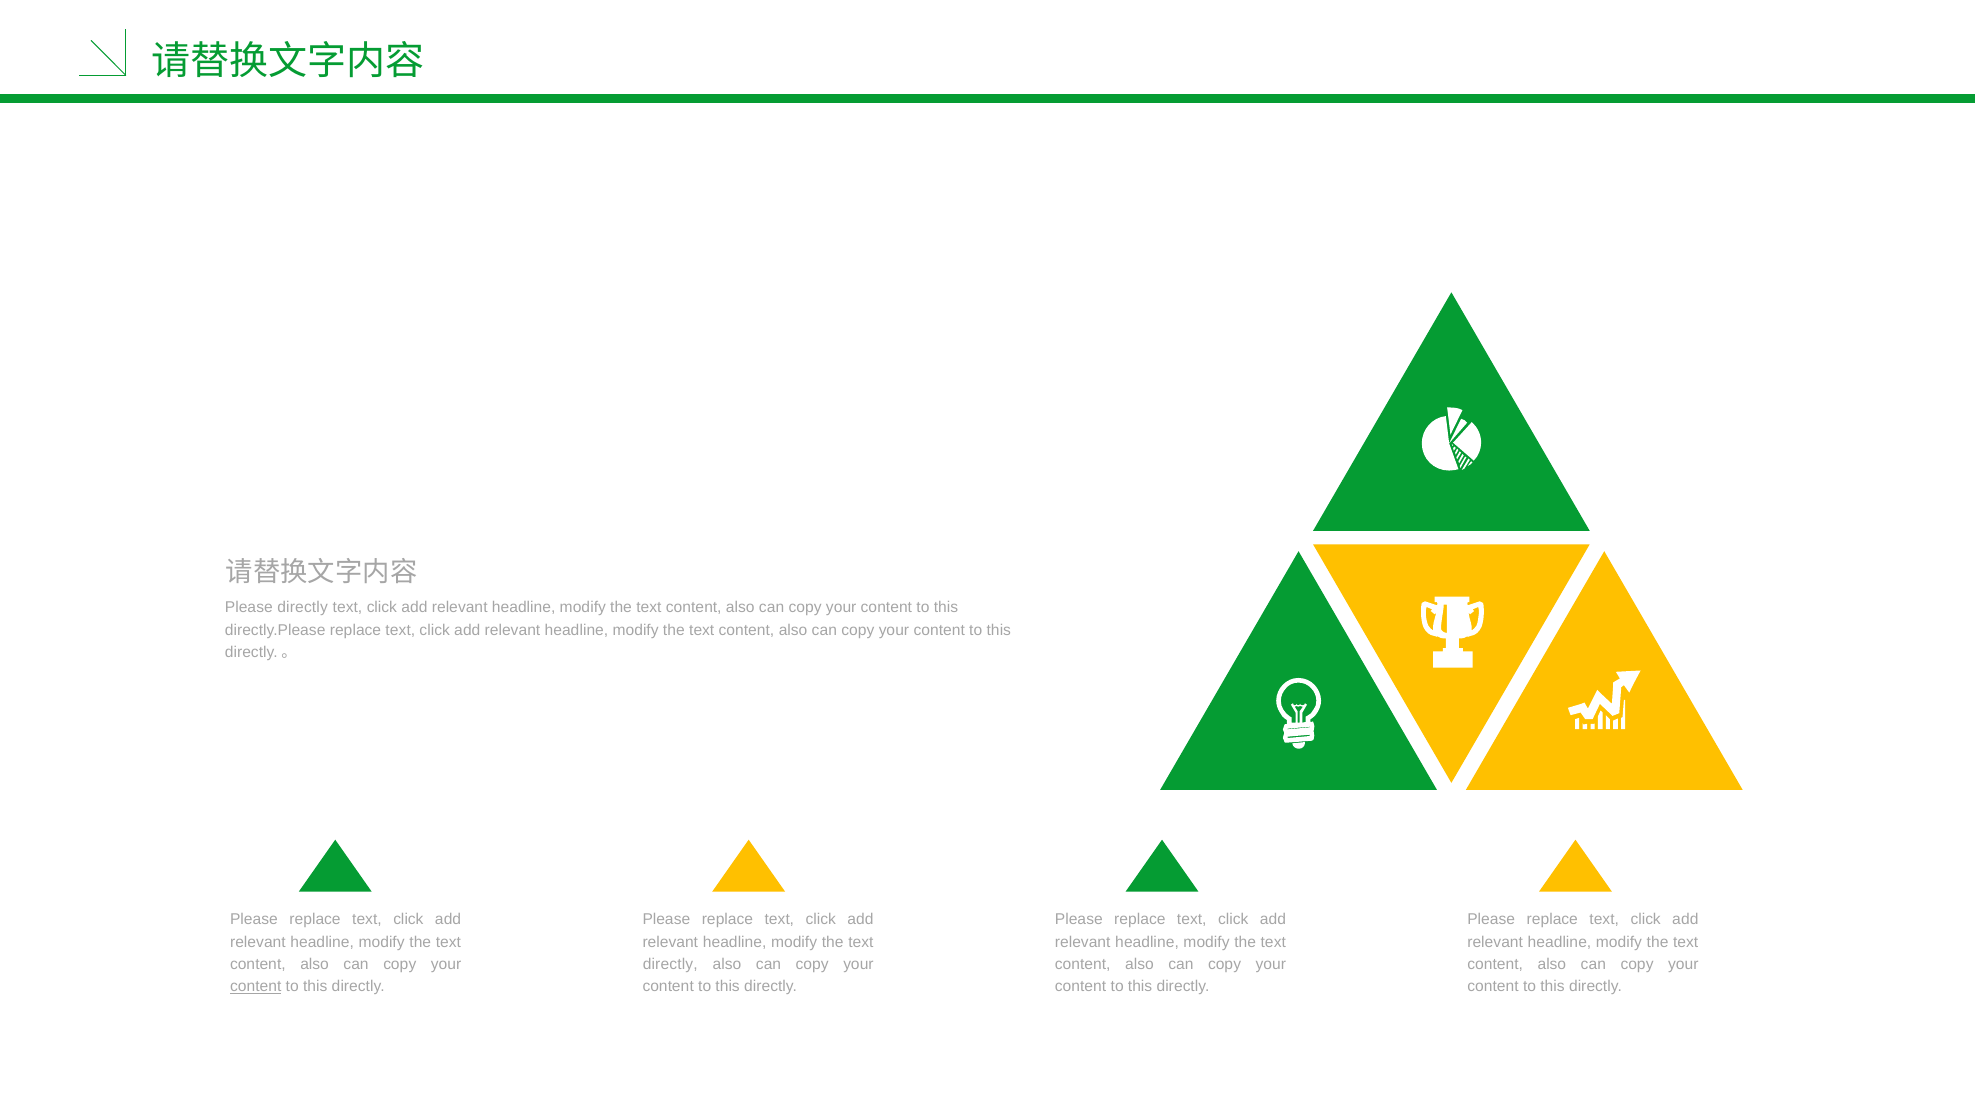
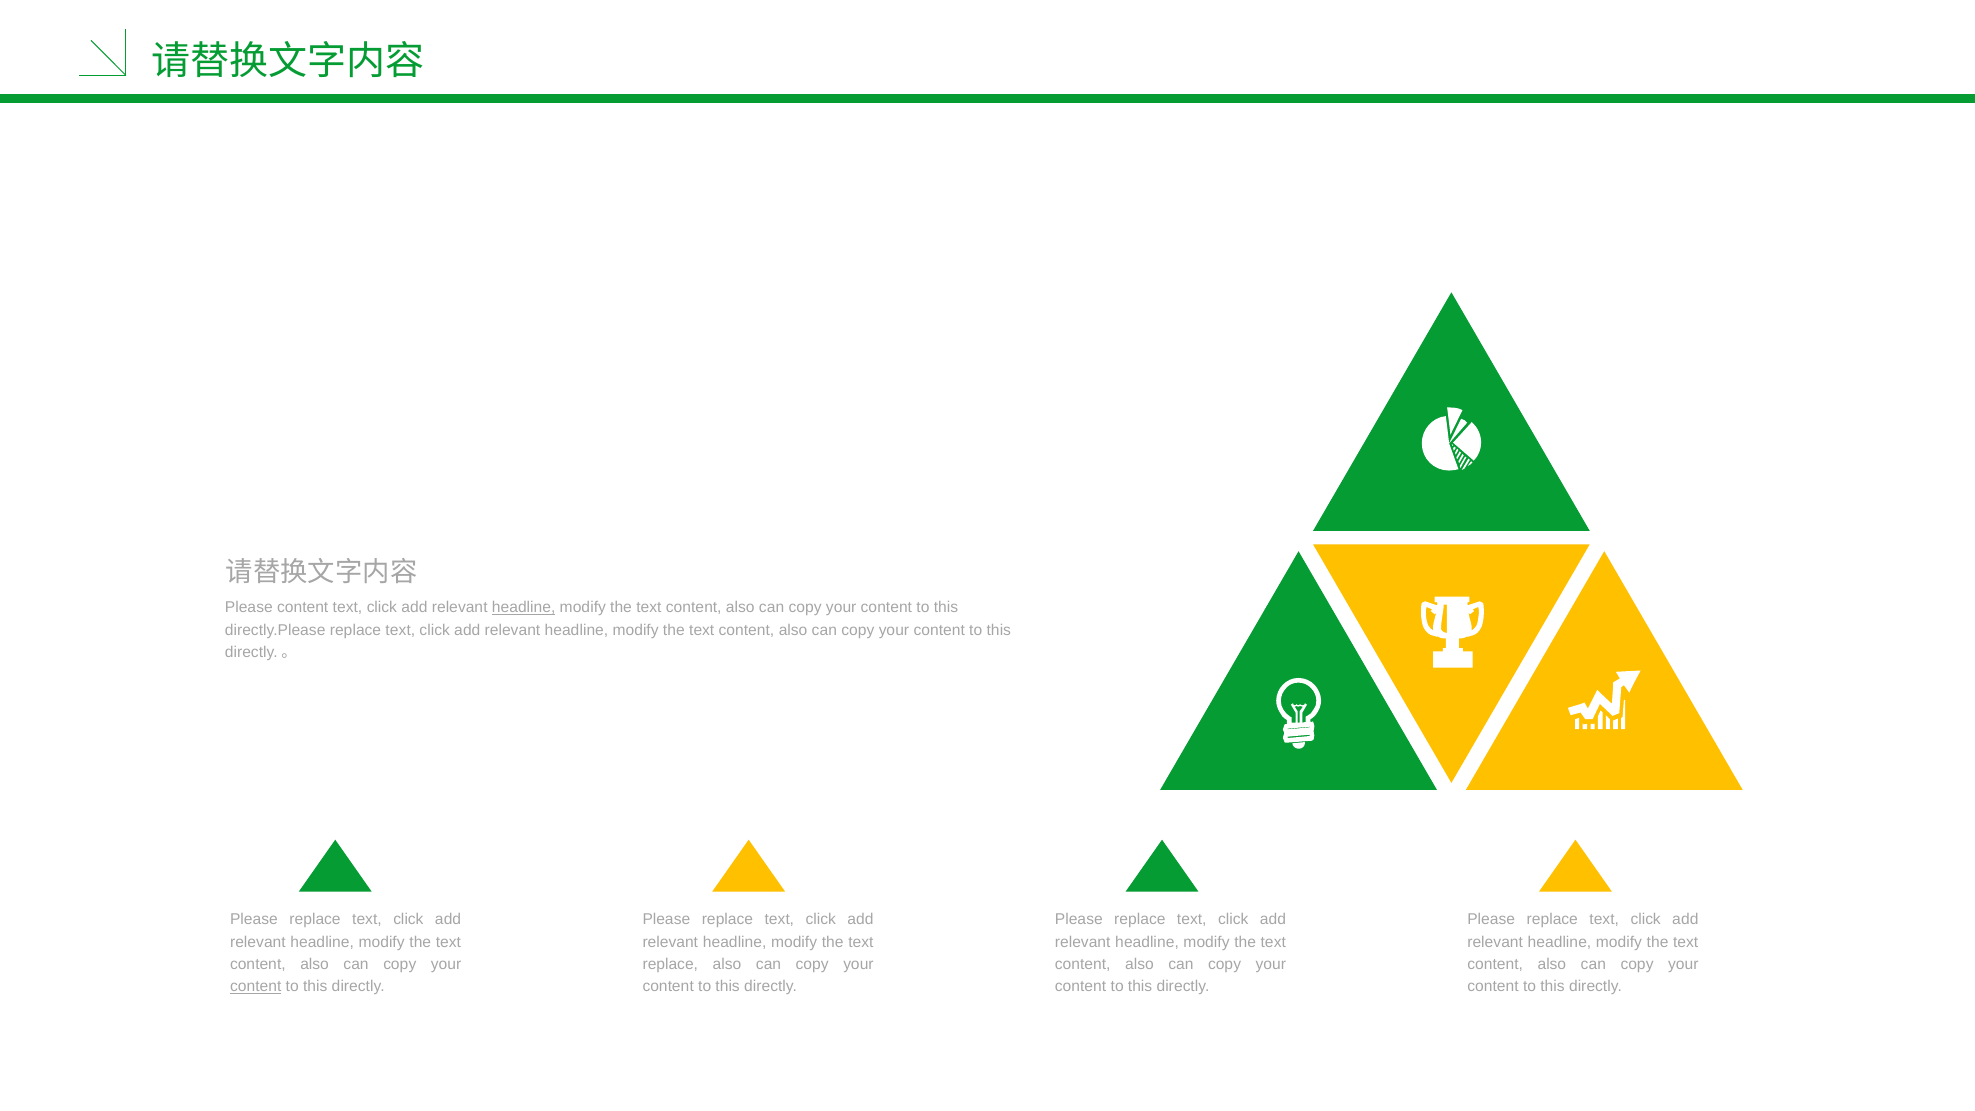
Please directly: directly -> content
headline at (524, 607) underline: none -> present
directly at (670, 964): directly -> replace
